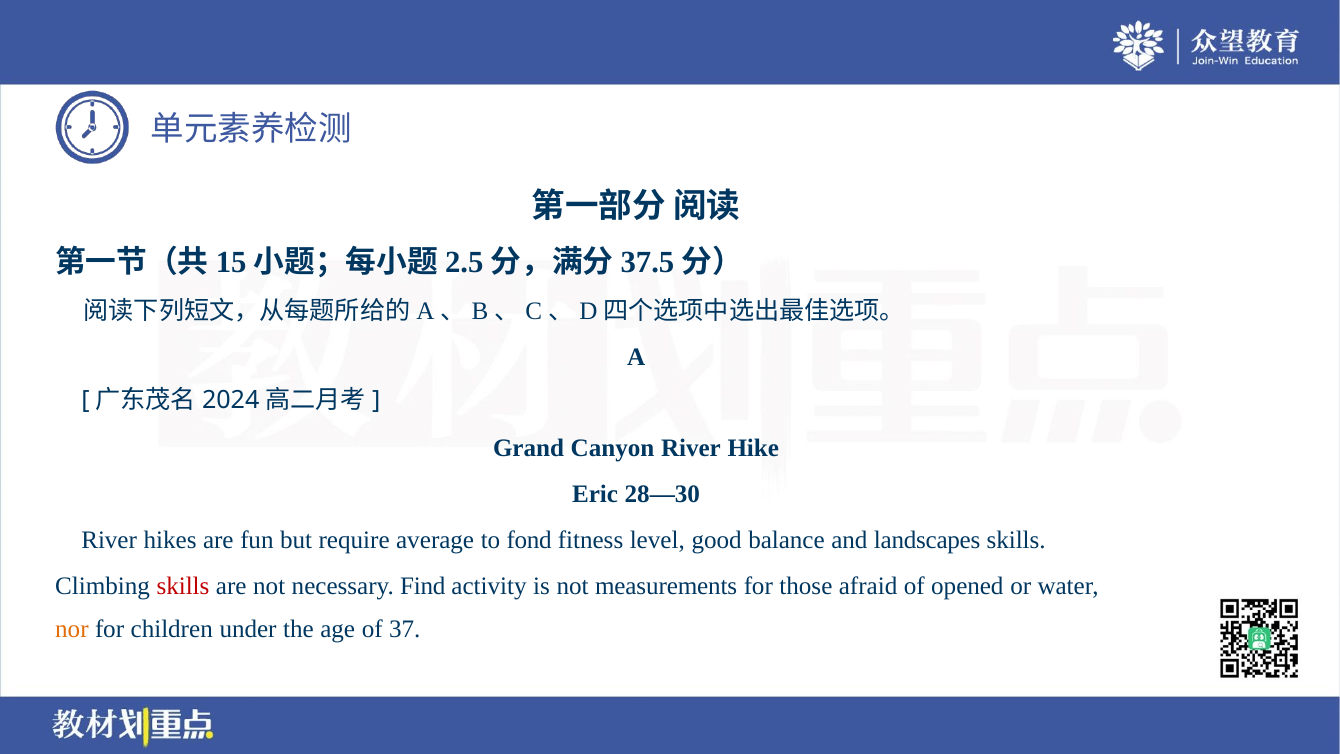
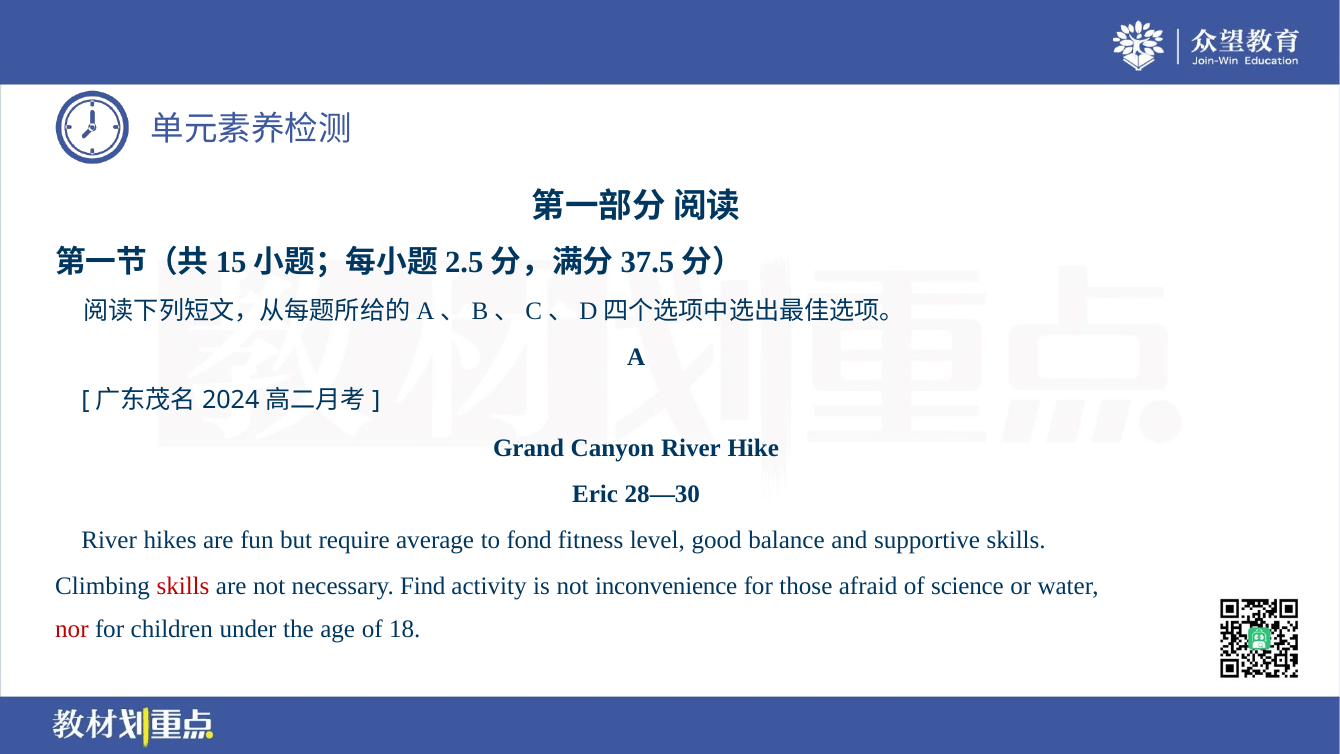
landscapes: landscapes -> supportive
measurements: measurements -> inconvenience
opened: opened -> science
nor colour: orange -> red
37: 37 -> 18
